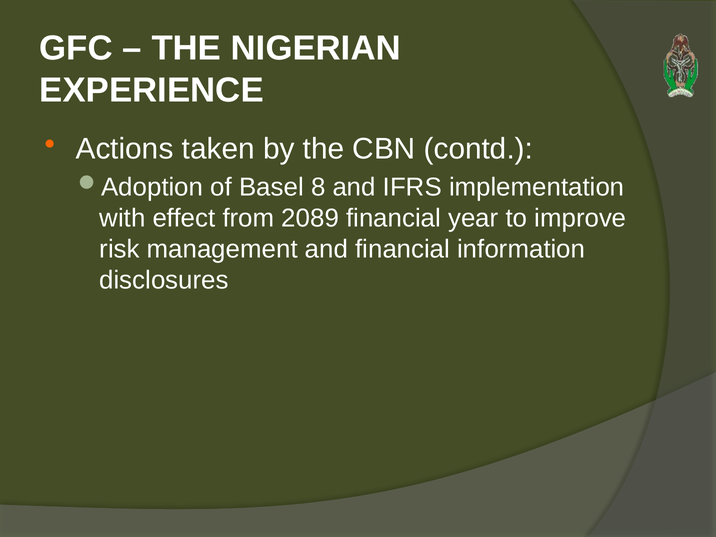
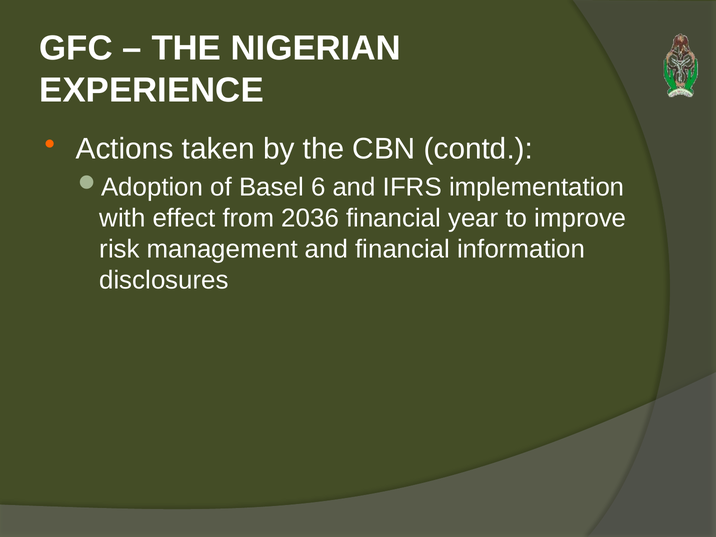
8: 8 -> 6
2089: 2089 -> 2036
